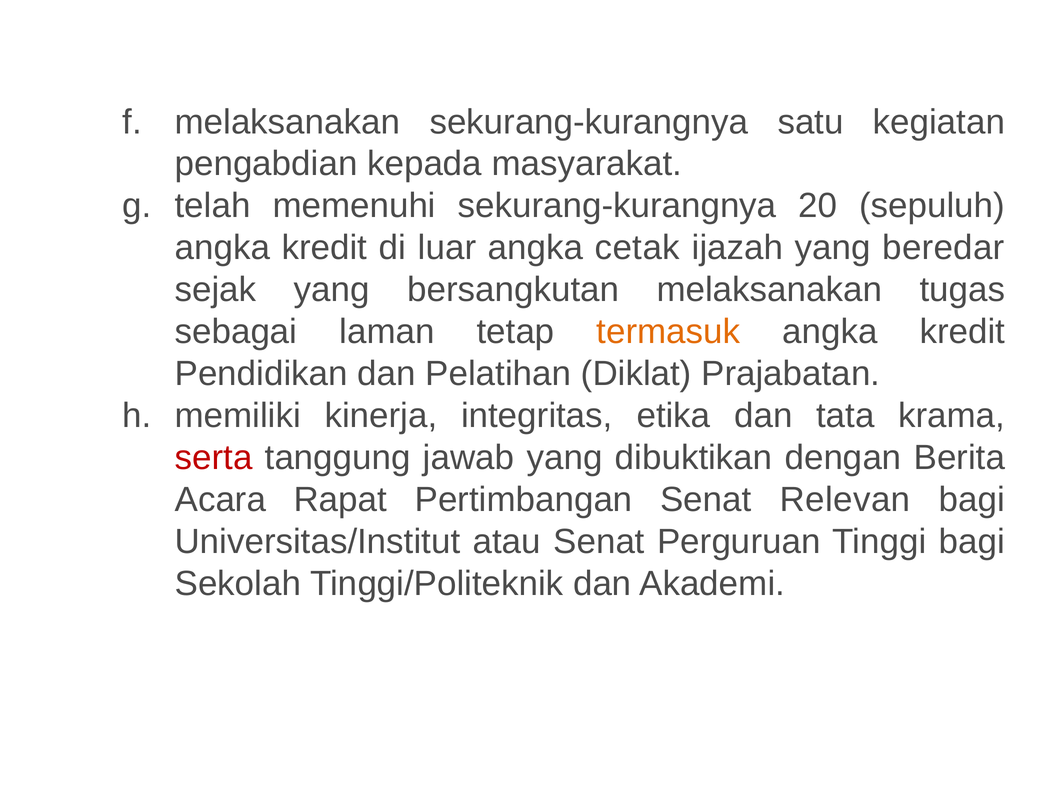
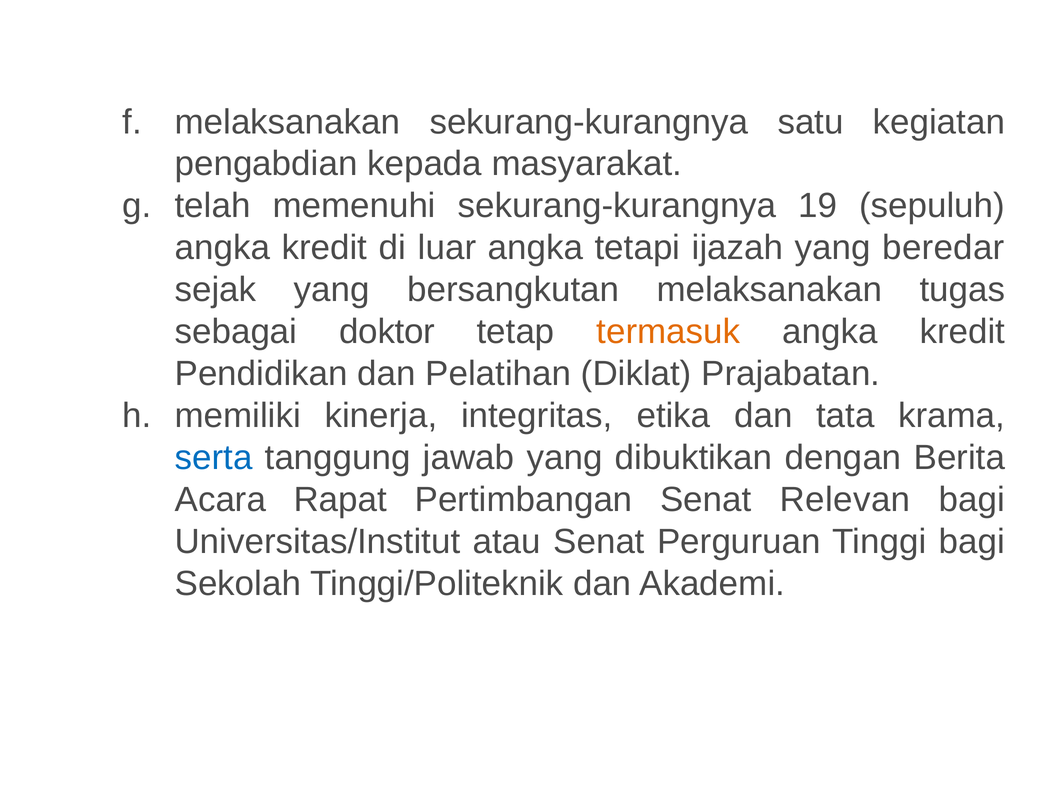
20: 20 -> 19
cetak: cetak -> tetapi
laman: laman -> doktor
serta colour: red -> blue
